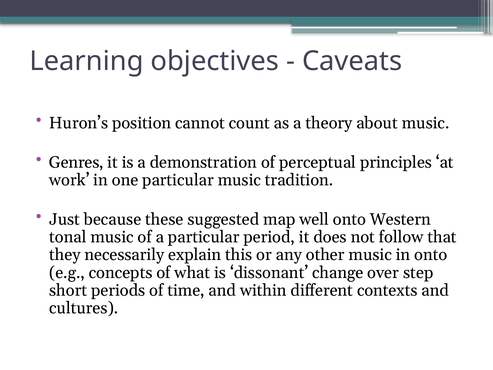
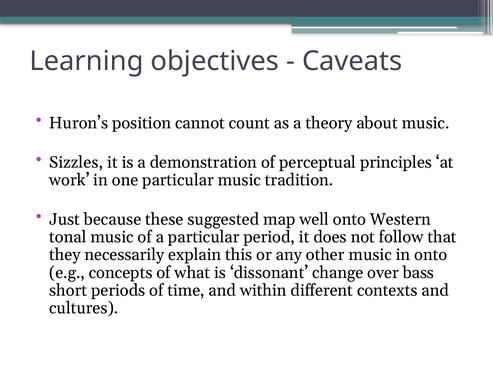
Genres: Genres -> Sizzles
step: step -> bass
